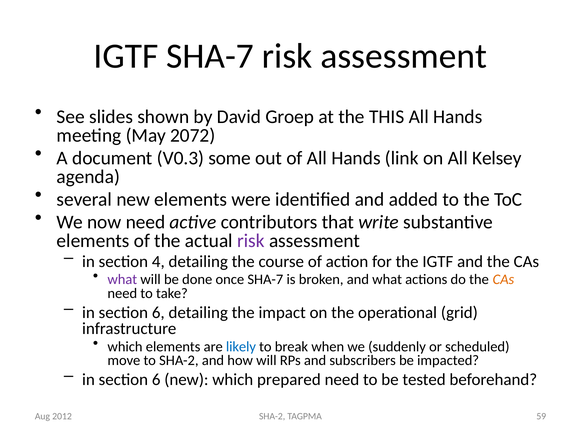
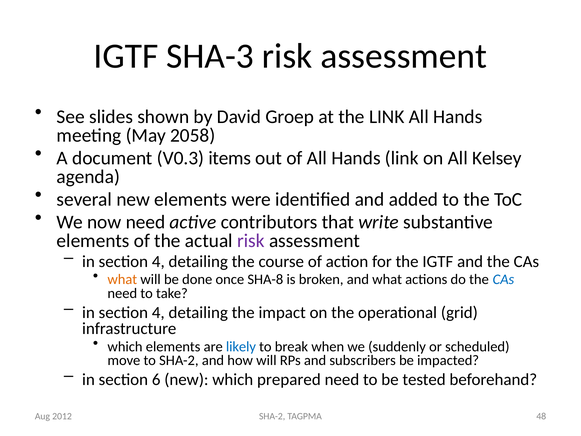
IGTF SHA-7: SHA-7 -> SHA-3
the THIS: THIS -> LINK
2072: 2072 -> 2058
some: some -> items
what at (122, 279) colour: purple -> orange
once SHA-7: SHA-7 -> SHA-8
CAs at (503, 279) colour: orange -> blue
6 at (158, 312): 6 -> 4
59: 59 -> 48
